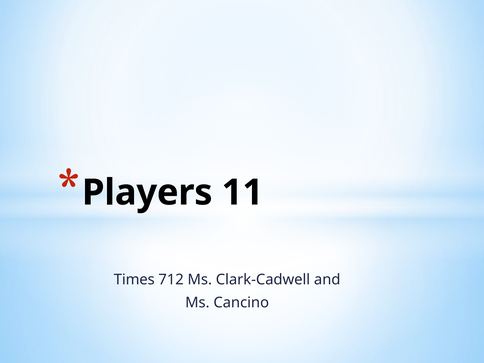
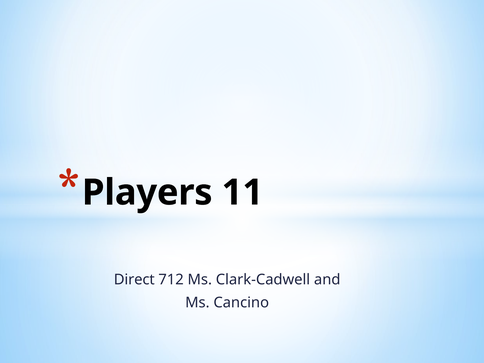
Times: Times -> Direct
